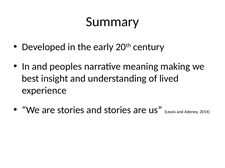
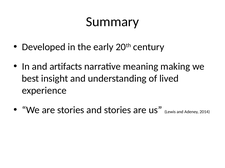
peoples: peoples -> artifacts
